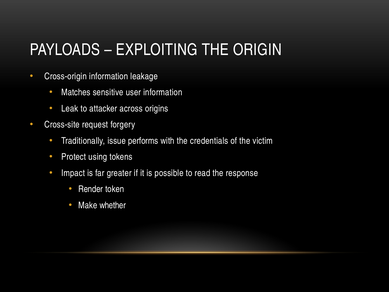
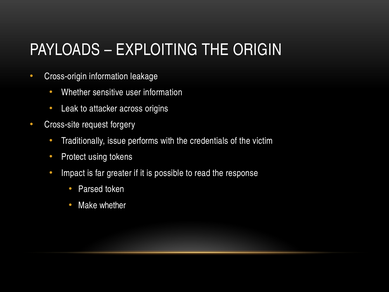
Matches at (76, 92): Matches -> Whether
Render: Render -> Parsed
